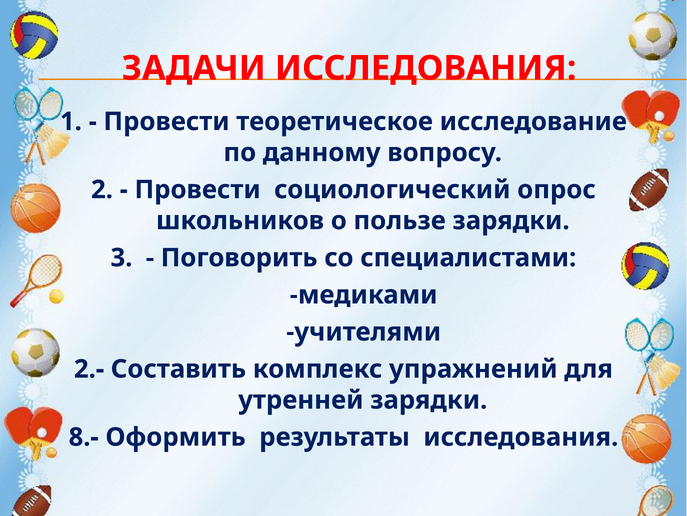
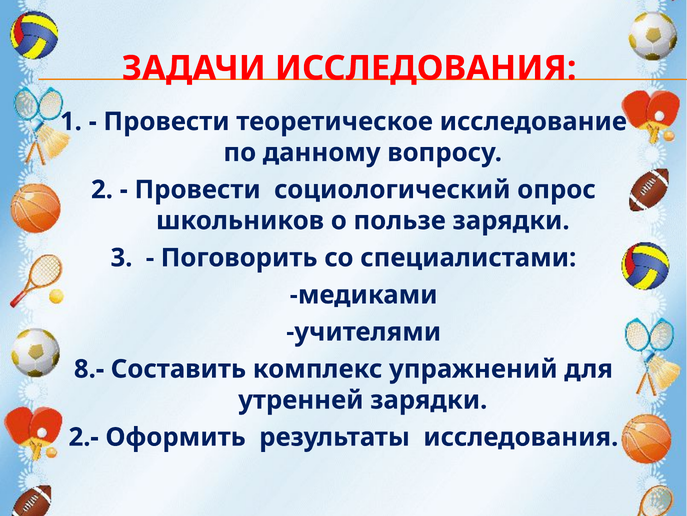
2.-: 2.- -> 8.-
8.-: 8.- -> 2.-
